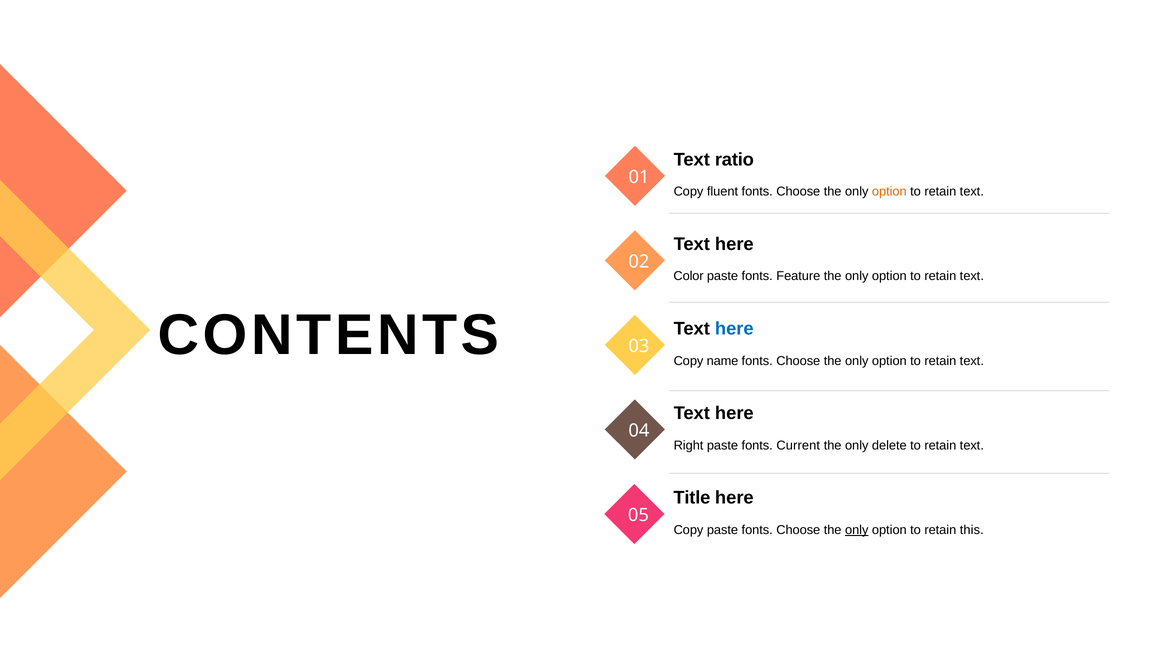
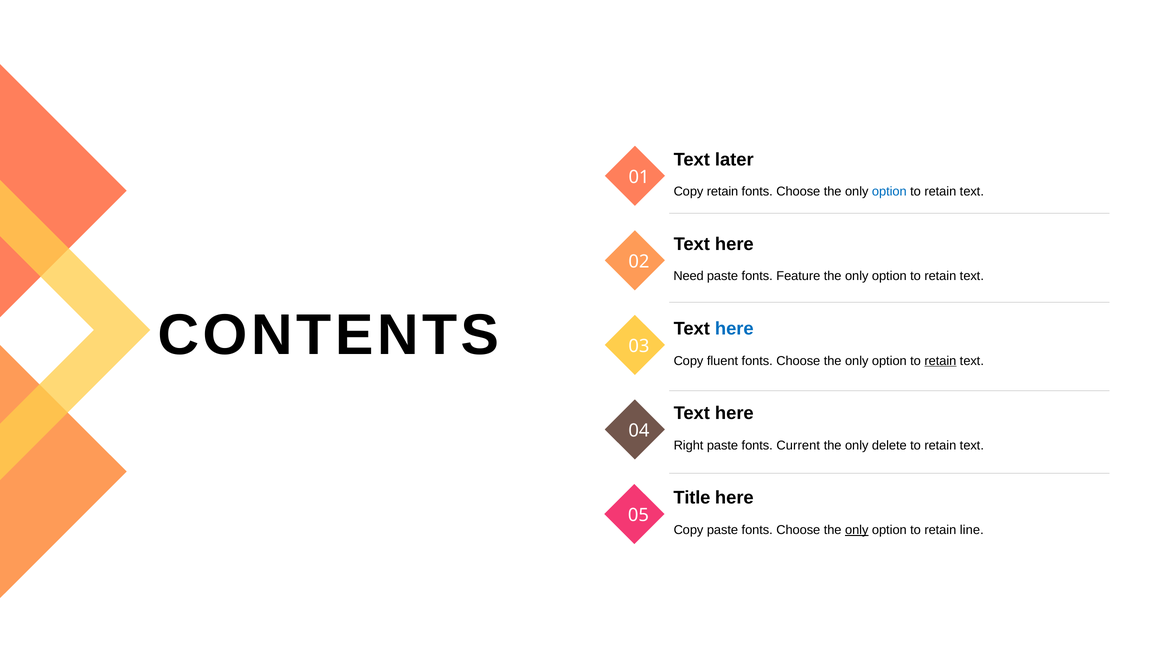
ratio: ratio -> later
Copy fluent: fluent -> retain
option at (889, 192) colour: orange -> blue
Color: Color -> Need
name: name -> fluent
retain at (940, 361) underline: none -> present
this: this -> line
